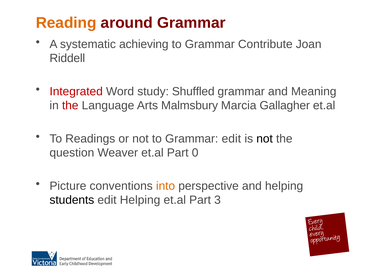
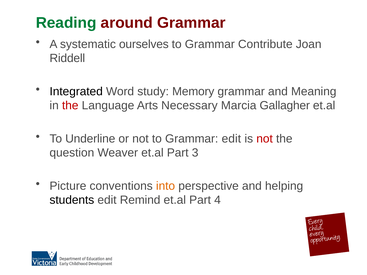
Reading colour: orange -> green
achieving: achieving -> ourselves
Integrated colour: red -> black
Shuffled: Shuffled -> Memory
Malmsbury: Malmsbury -> Necessary
Readings: Readings -> Underline
not at (265, 139) colour: black -> red
0: 0 -> 3
edit Helping: Helping -> Remind
3: 3 -> 4
